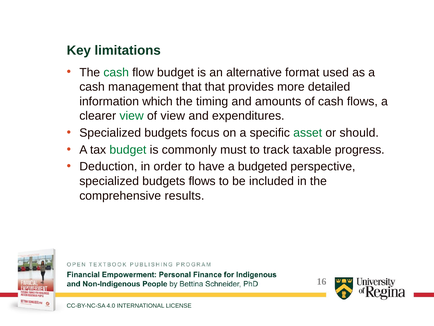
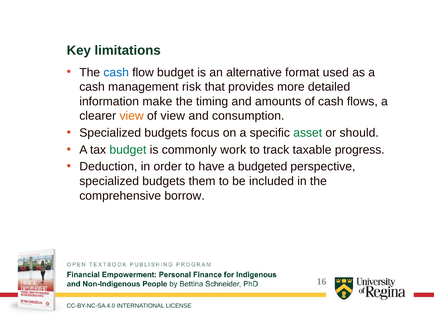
cash at (116, 72) colour: green -> blue
management that: that -> risk
which: which -> make
view at (132, 116) colour: green -> orange
expenditures: expenditures -> consumption
must: must -> work
budgets flows: flows -> them
results: results -> borrow
